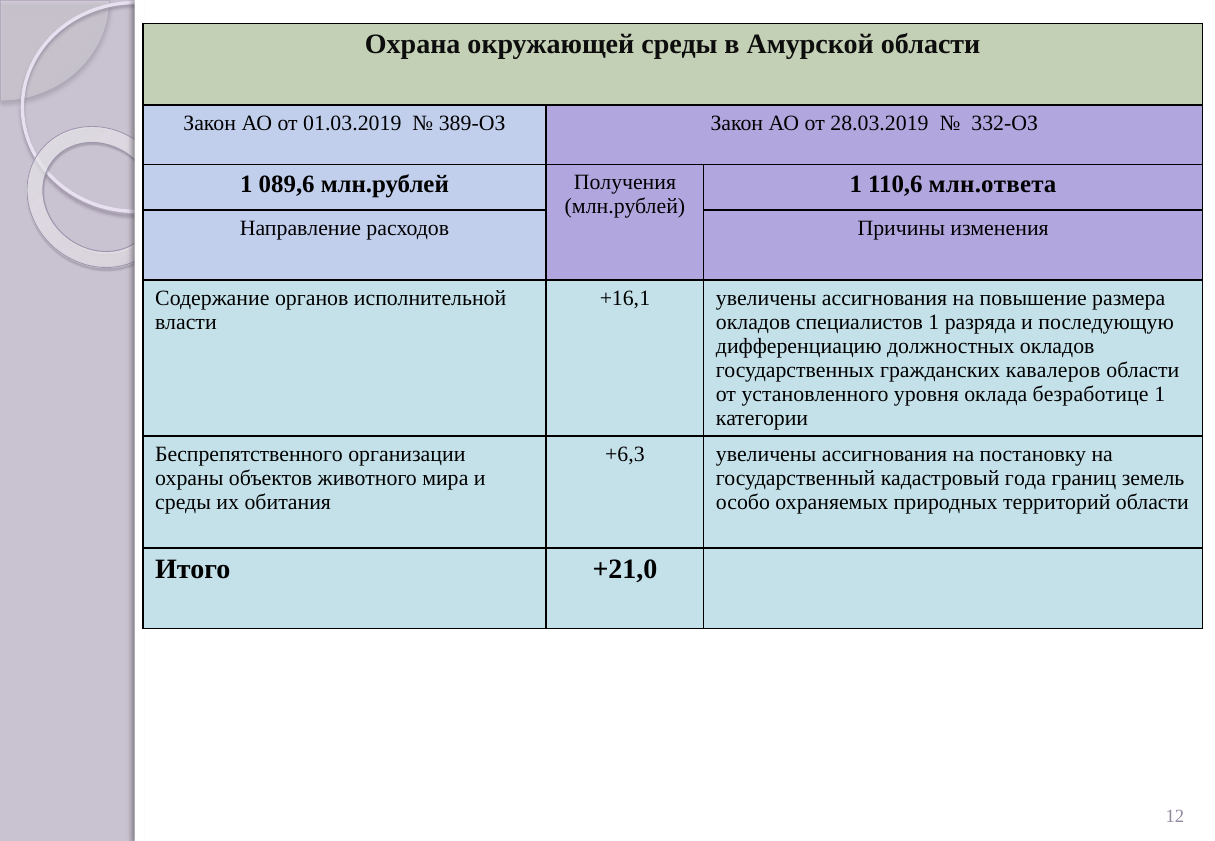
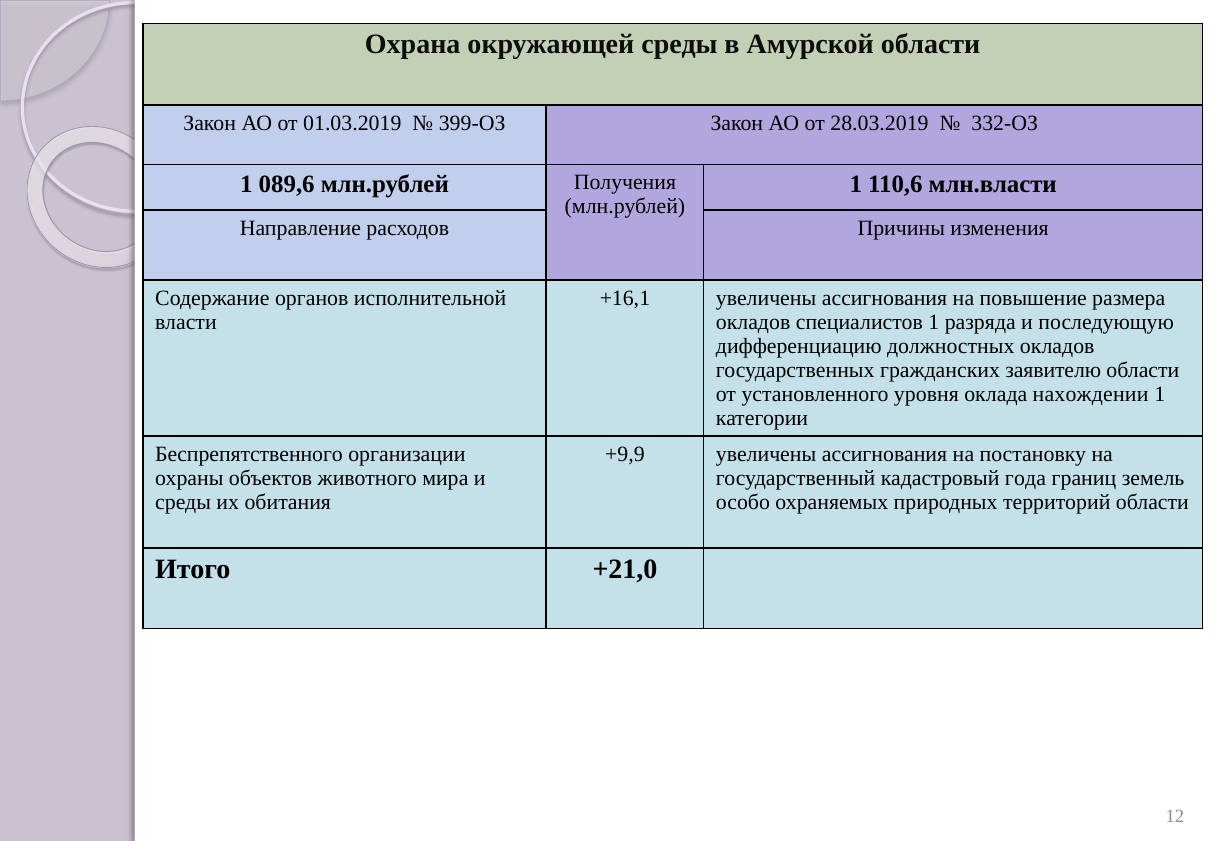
389-ОЗ: 389-ОЗ -> 399-ОЗ
млн.ответа: млн.ответа -> млн.власти
кавалеров: кавалеров -> заявителю
безработице: безработице -> нахождении
+6,3: +6,3 -> +9,9
